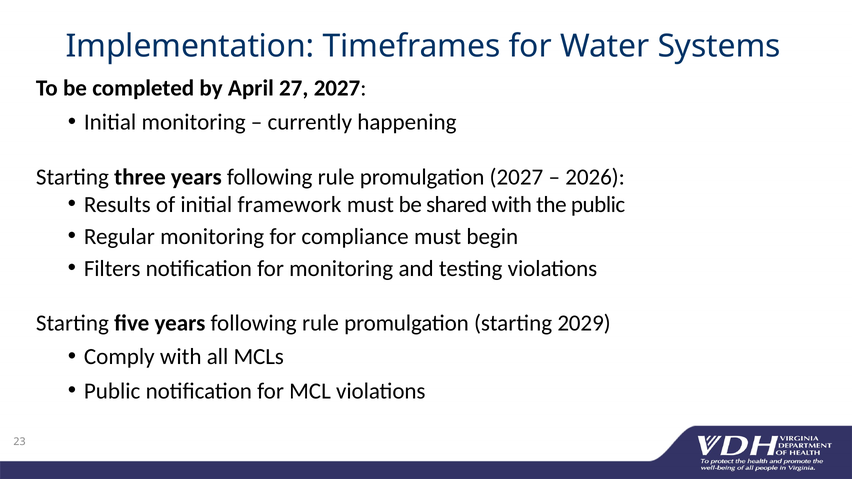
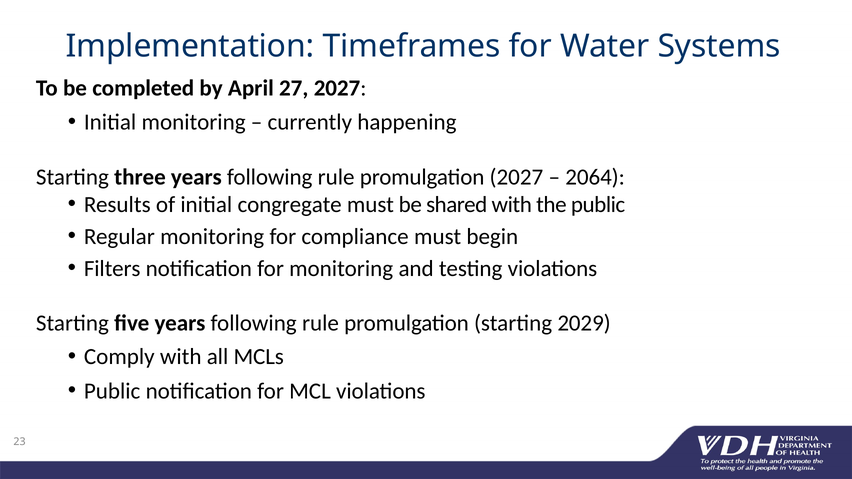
2026: 2026 -> 2064
framework: framework -> congregate
